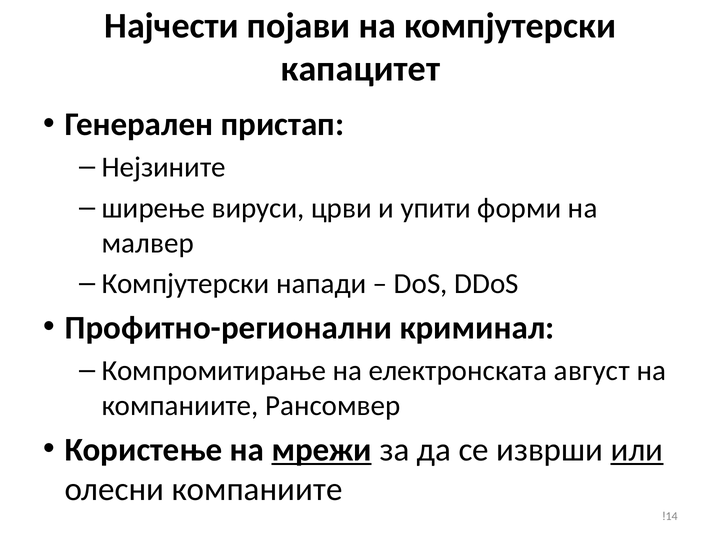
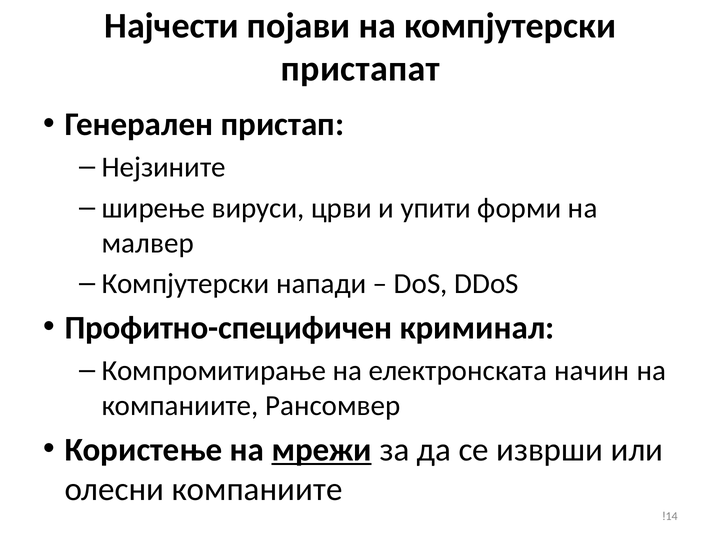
капацитет: капацитет -> пристапат
Профитно-регионални: Профитно-регионални -> Профитно-специфичен
август: август -> начин
или underline: present -> none
